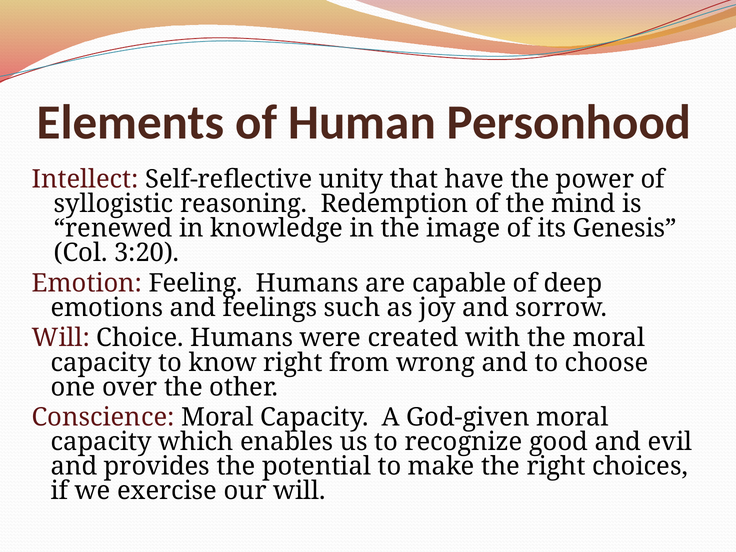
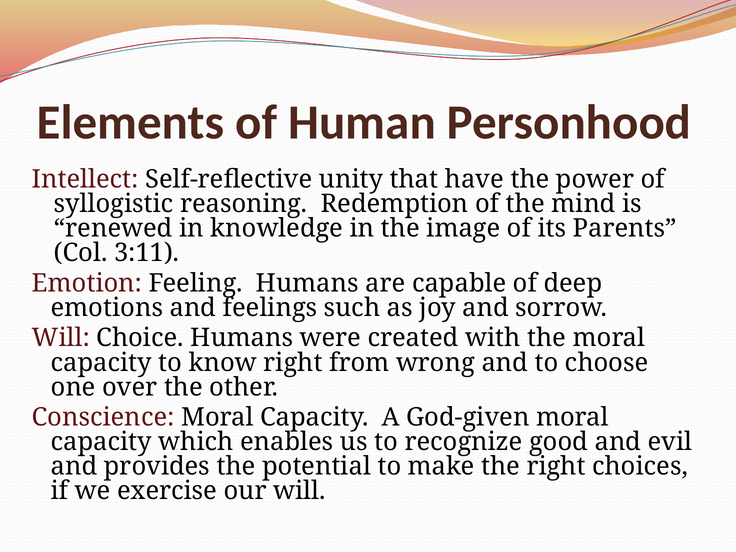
Genesis: Genesis -> Parents
3:20: 3:20 -> 3:11
